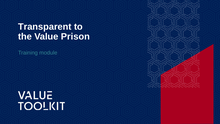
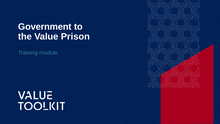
Transparent: Transparent -> Government
